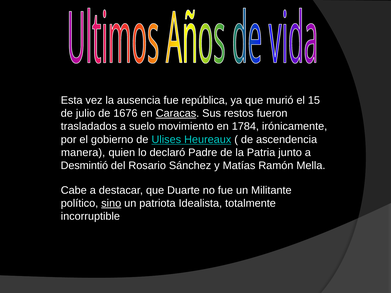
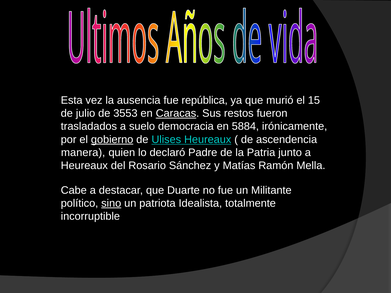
1676: 1676 -> 3553
movimiento: movimiento -> democracia
1784: 1784 -> 5884
gobierno underline: none -> present
Desmintió at (84, 166): Desmintió -> Heureaux
